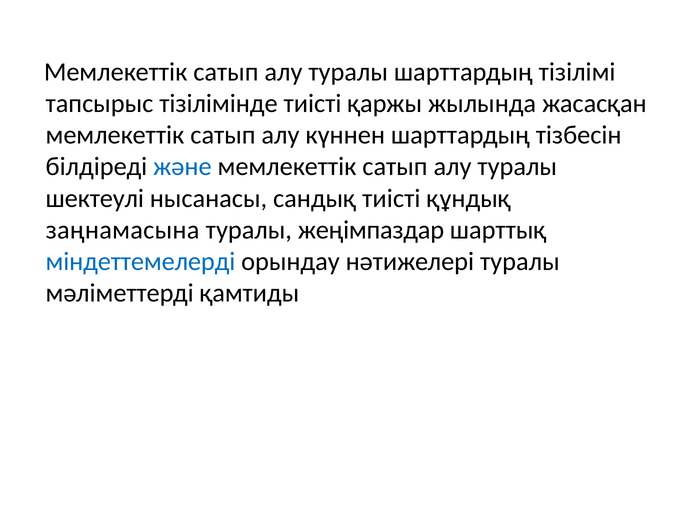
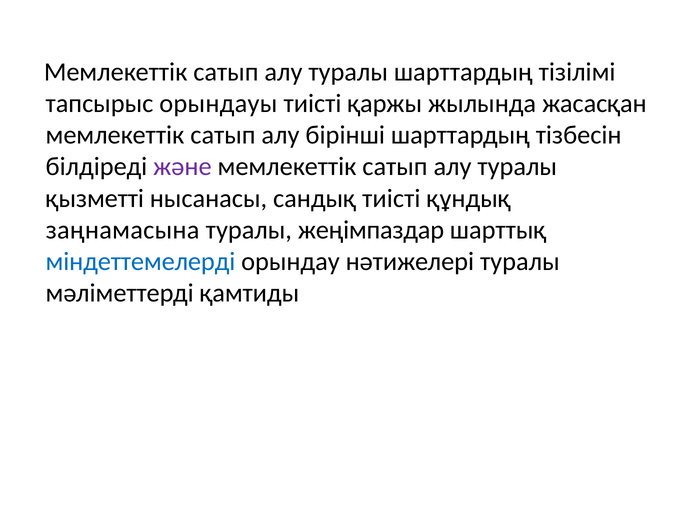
тізілімінде: тізілімінде -> орындауы
күннен: күннен -> бірінші
және colour: blue -> purple
шектеулі: шектеулі -> қызметті
